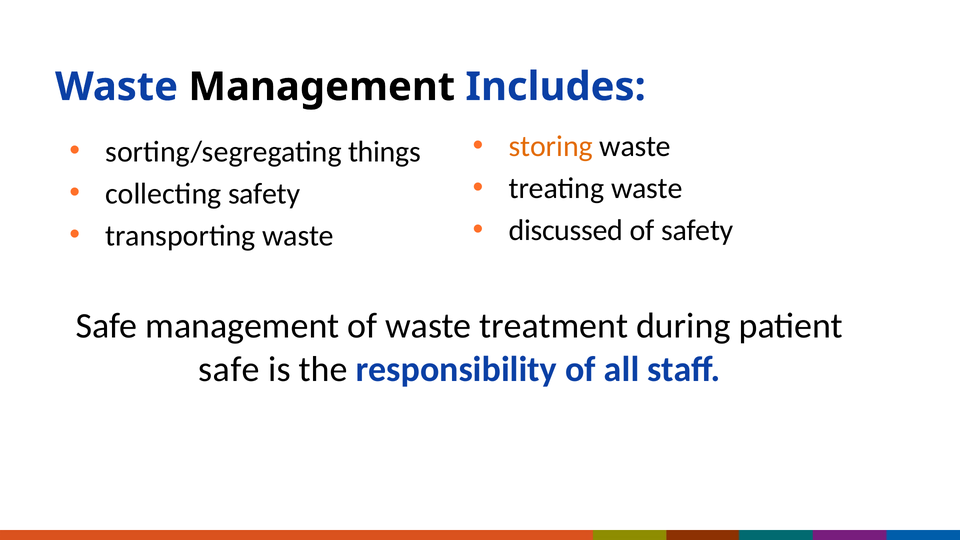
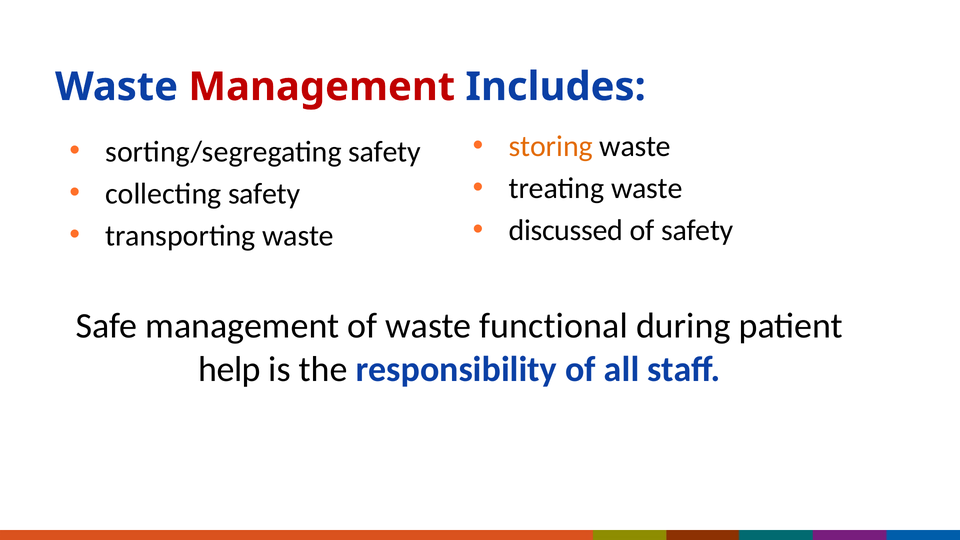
Management at (322, 87) colour: black -> red
sorting/segregating things: things -> safety
treatment: treatment -> functional
safe at (229, 369): safe -> help
